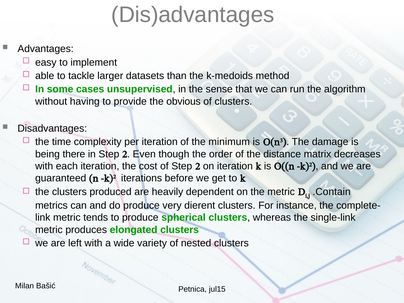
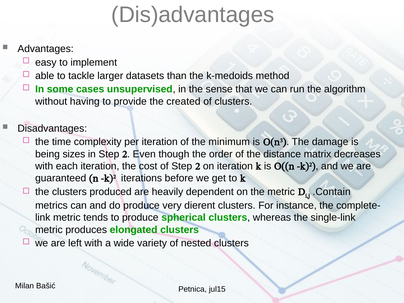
obvious: obvious -> created
there: there -> sizes
